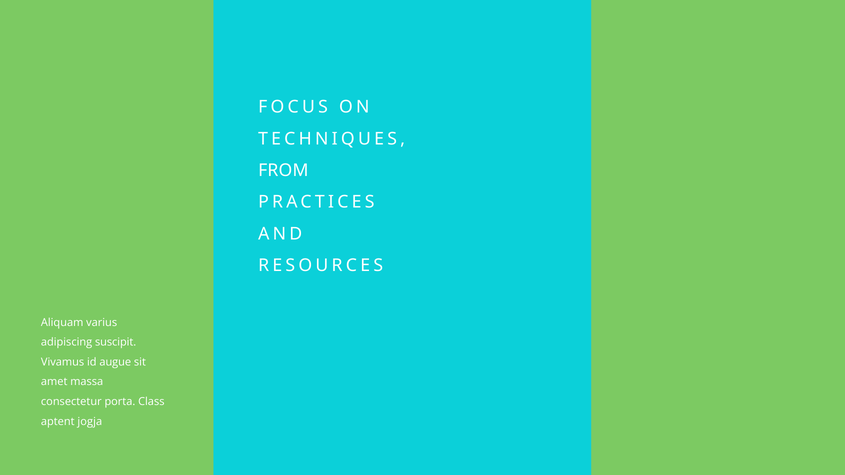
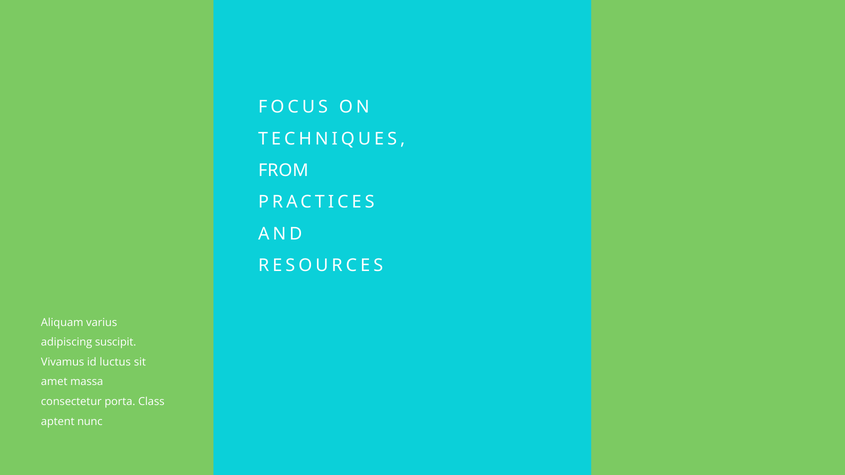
augue: augue -> luctus
jogja: jogja -> nunc
